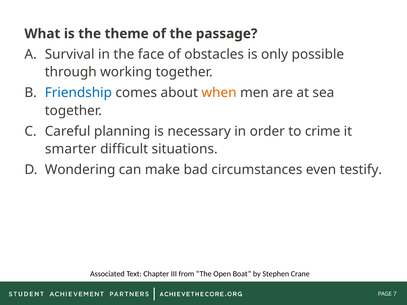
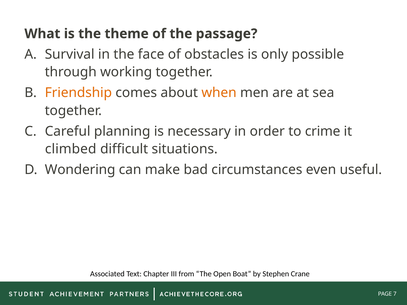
Friendship colour: blue -> orange
smarter: smarter -> climbed
testify: testify -> useful
